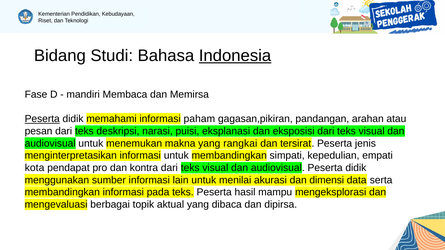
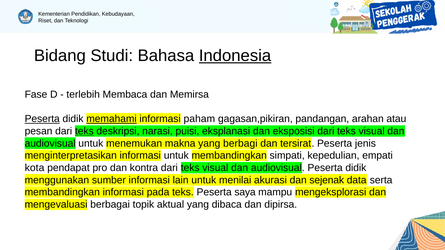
mandiri: mandiri -> terlebih
memahami underline: none -> present
teks at (84, 131) underline: none -> present
rangkai: rangkai -> berbagi
dimensi: dimensi -> sejenak
hasil: hasil -> saya
